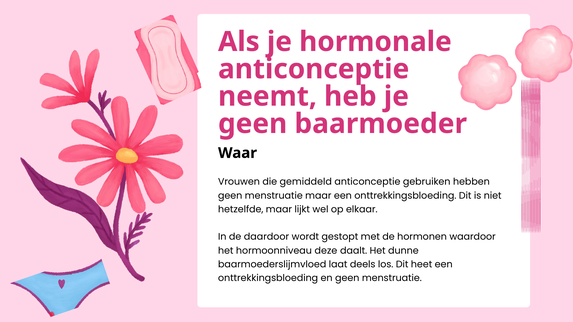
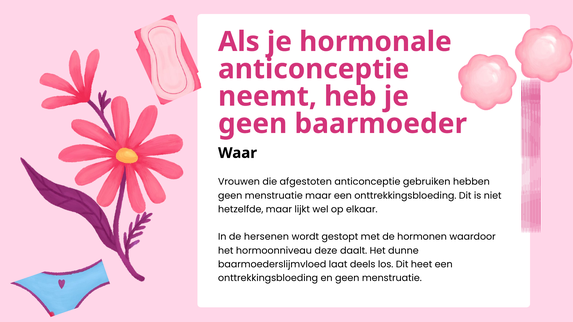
gemiddeld: gemiddeld -> afgestoten
daardoor: daardoor -> hersenen
